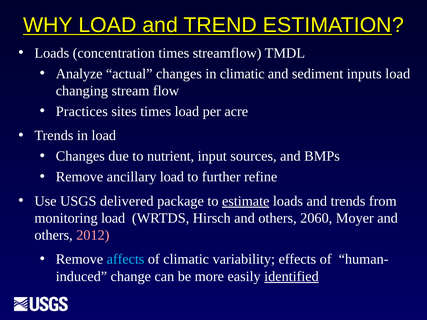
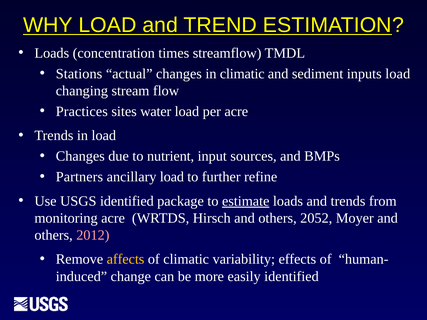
Analyze: Analyze -> Stations
sites times: times -> water
Remove at (79, 177): Remove -> Partners
USGS delivered: delivered -> identified
monitoring load: load -> acre
2060: 2060 -> 2052
affects colour: light blue -> yellow
identified at (291, 277) underline: present -> none
